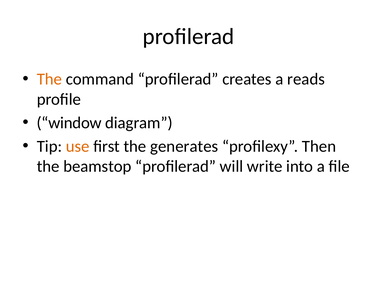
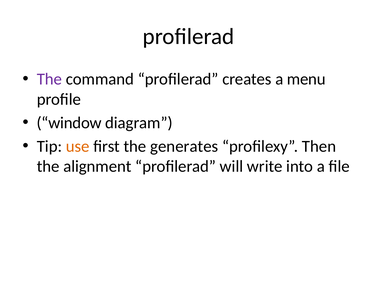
The at (49, 79) colour: orange -> purple
reads: reads -> menu
beamstop: beamstop -> alignment
